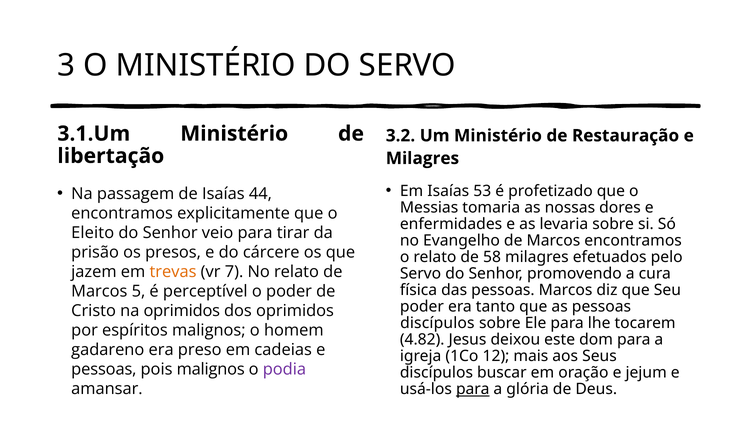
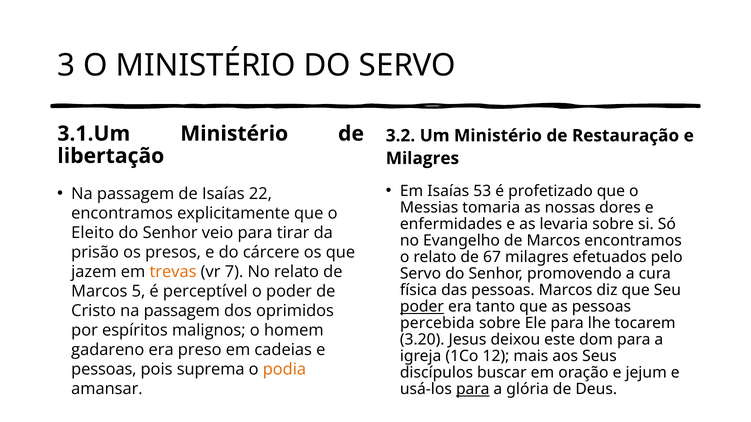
44: 44 -> 22
58: 58 -> 67
poder at (422, 307) underline: none -> present
Cristo na oprimidos: oprimidos -> passagem
discípulos at (437, 323): discípulos -> percebida
4.82: 4.82 -> 3.20
pois malignos: malignos -> suprema
podia colour: purple -> orange
